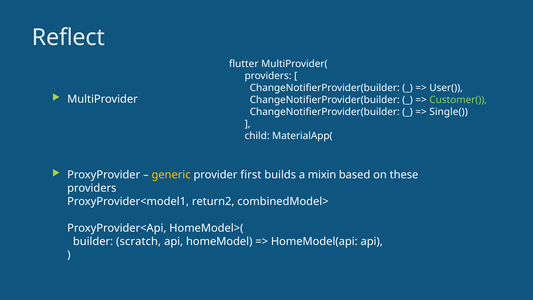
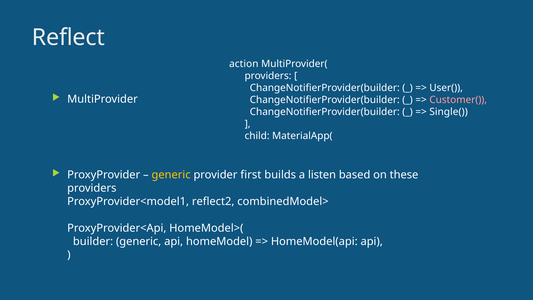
flutter: flutter -> action
Customer( colour: light green -> pink
mixin: mixin -> listen
return2: return2 -> reflect2
builder scratch: scratch -> generic
